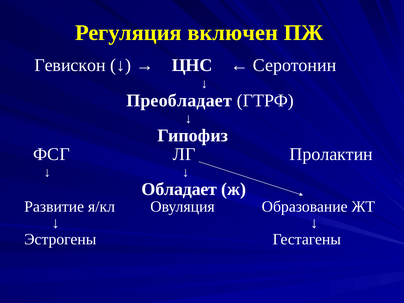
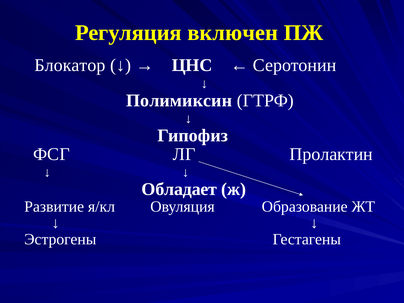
Гевискон: Гевискон -> Блокатор
Преобладает: Преобладает -> Полимиксин
